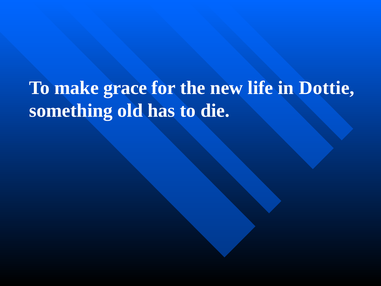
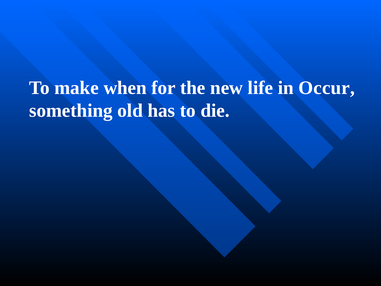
grace: grace -> when
Dottie: Dottie -> Occur
